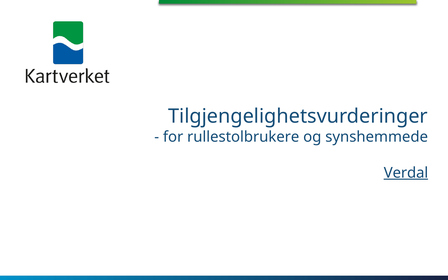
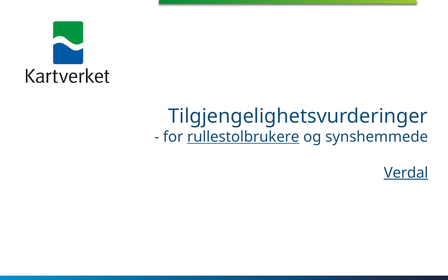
rullestolbrukere underline: none -> present
